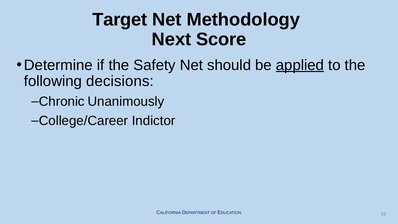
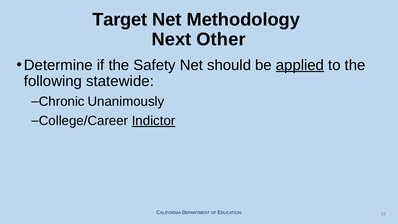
Score: Score -> Other
decisions: decisions -> statewide
Indictor underline: none -> present
